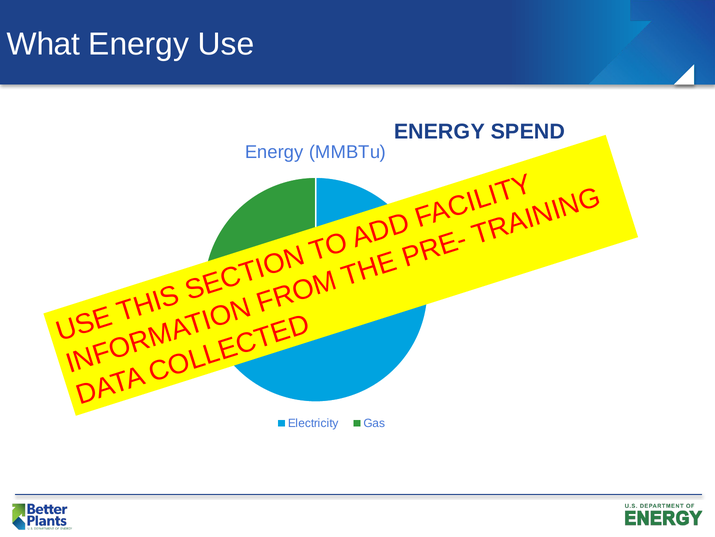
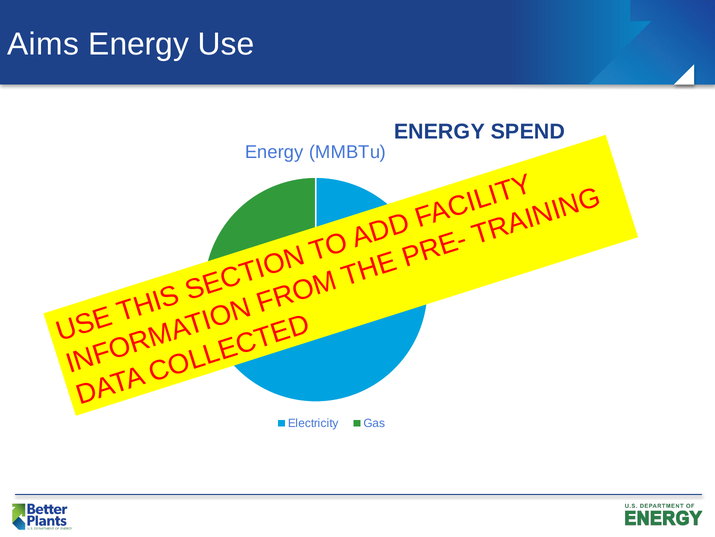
What: What -> Aims
